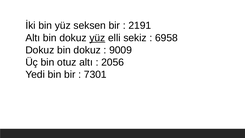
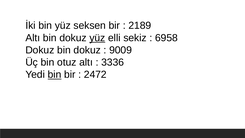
2191: 2191 -> 2189
2056: 2056 -> 3336
bin at (55, 75) underline: none -> present
7301: 7301 -> 2472
